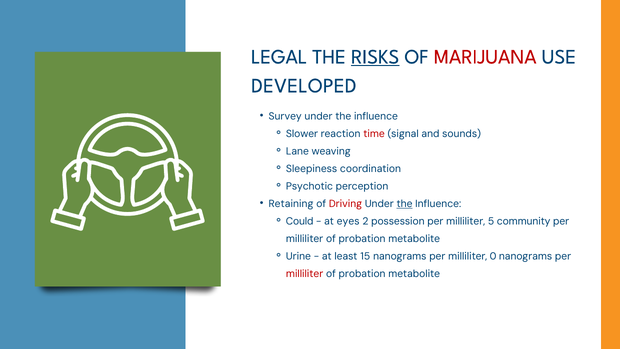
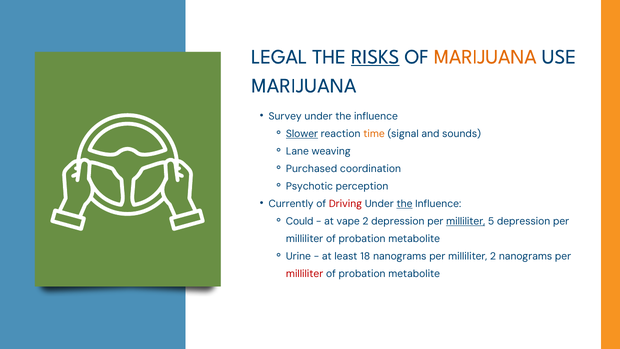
MARIJUANA at (485, 57) colour: red -> orange
DEVELOPED at (304, 86): DEVELOPED -> MARIJUANA
Slower underline: none -> present
time colour: red -> orange
Sleepiness: Sleepiness -> Purchased
Retaining: Retaining -> Currently
eyes: eyes -> vape
2 possession: possession -> depression
milliliter at (466, 221) underline: none -> present
5 community: community -> depression
15: 15 -> 18
milliliter 0: 0 -> 2
